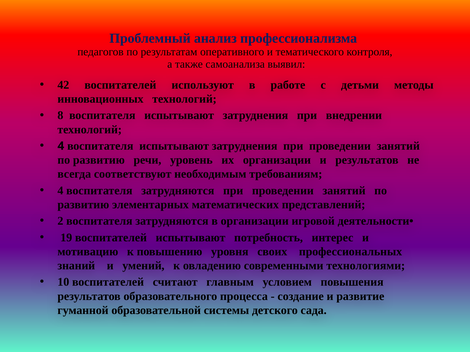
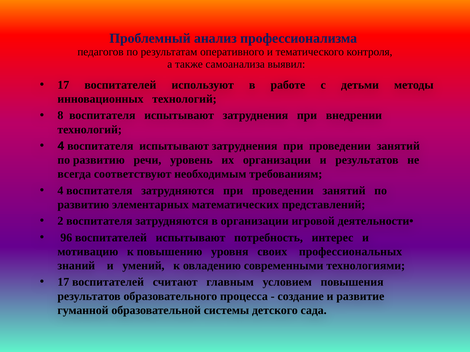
42 at (63, 85): 42 -> 17
19: 19 -> 96
10 at (63, 282): 10 -> 17
